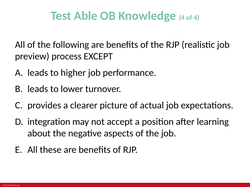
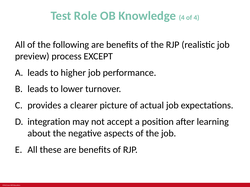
Able: Able -> Role
